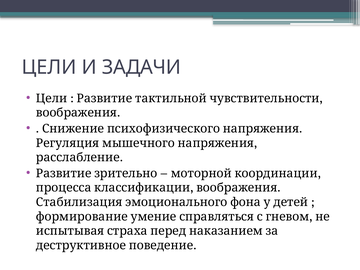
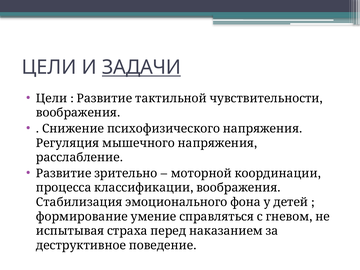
ЗАДАЧИ underline: none -> present
